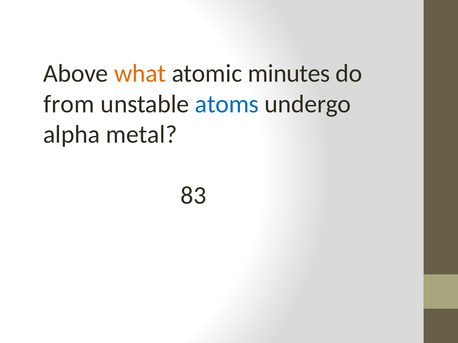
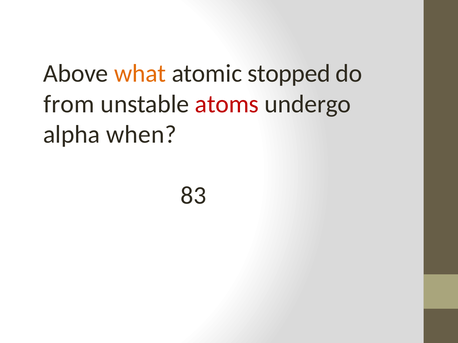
minutes: minutes -> stopped
atoms colour: blue -> red
metal: metal -> when
